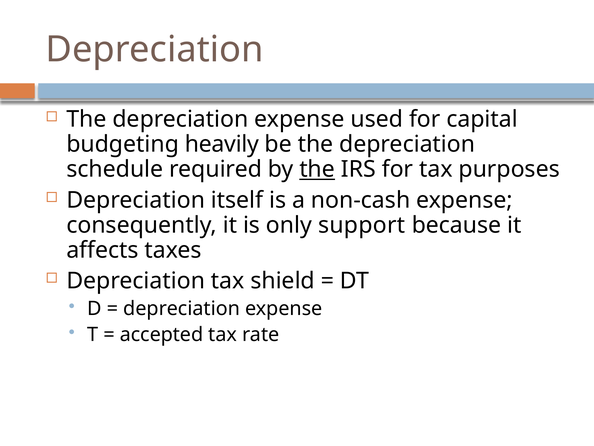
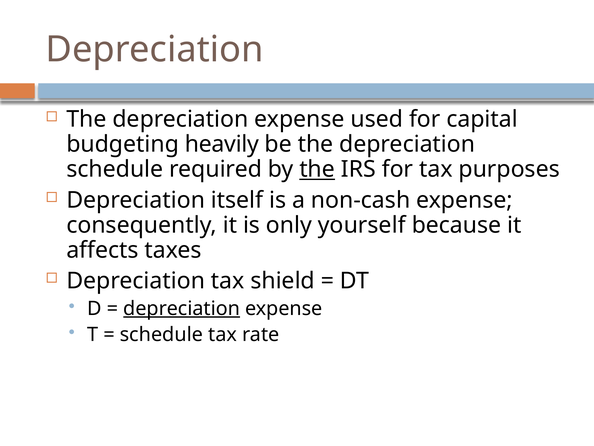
support: support -> yourself
depreciation at (182, 308) underline: none -> present
accepted at (162, 334): accepted -> schedule
